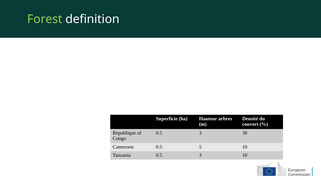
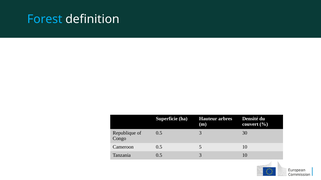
Forest at (45, 19) colour: light green -> light blue
